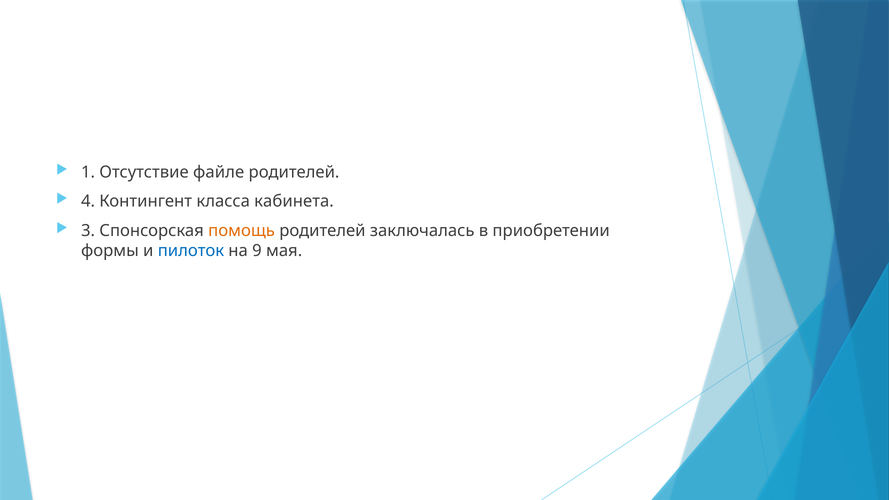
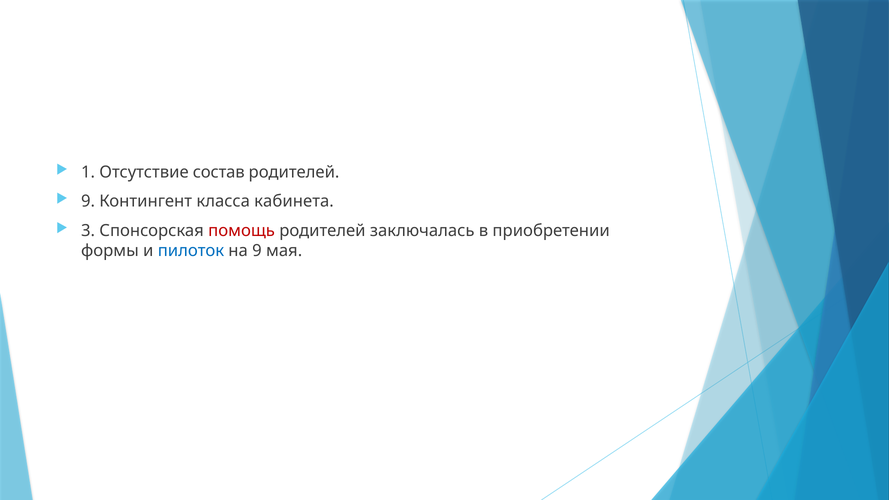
файле: файле -> состав
4 at (88, 201): 4 -> 9
помощь colour: orange -> red
